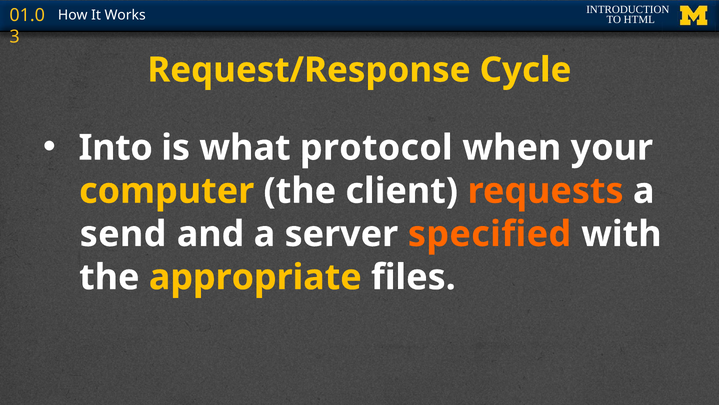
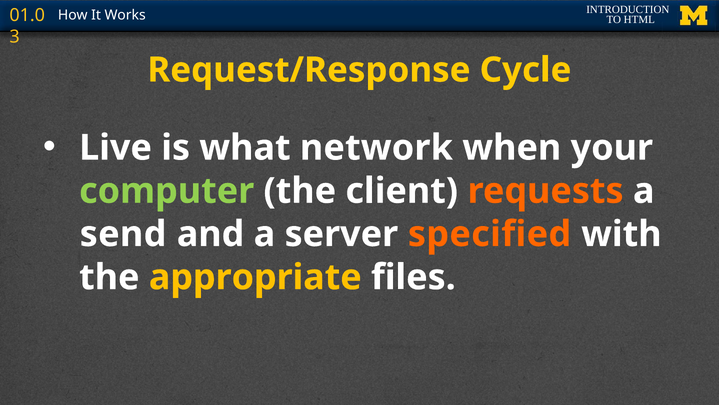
Into: Into -> Live
protocol: protocol -> network
computer colour: yellow -> light green
